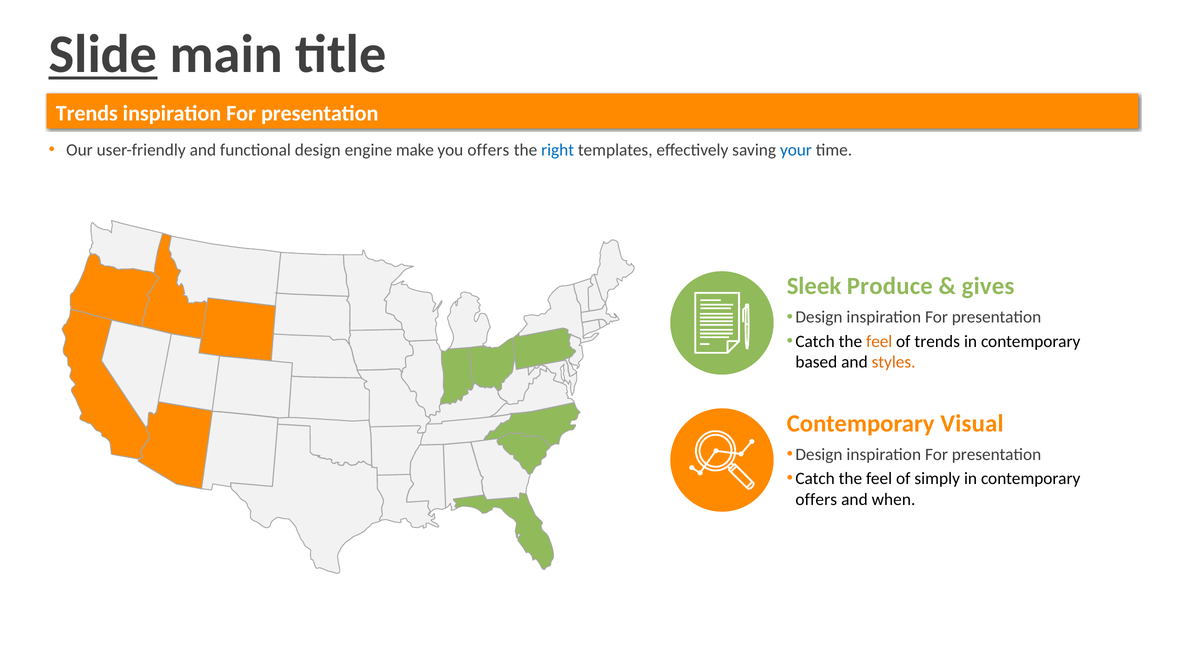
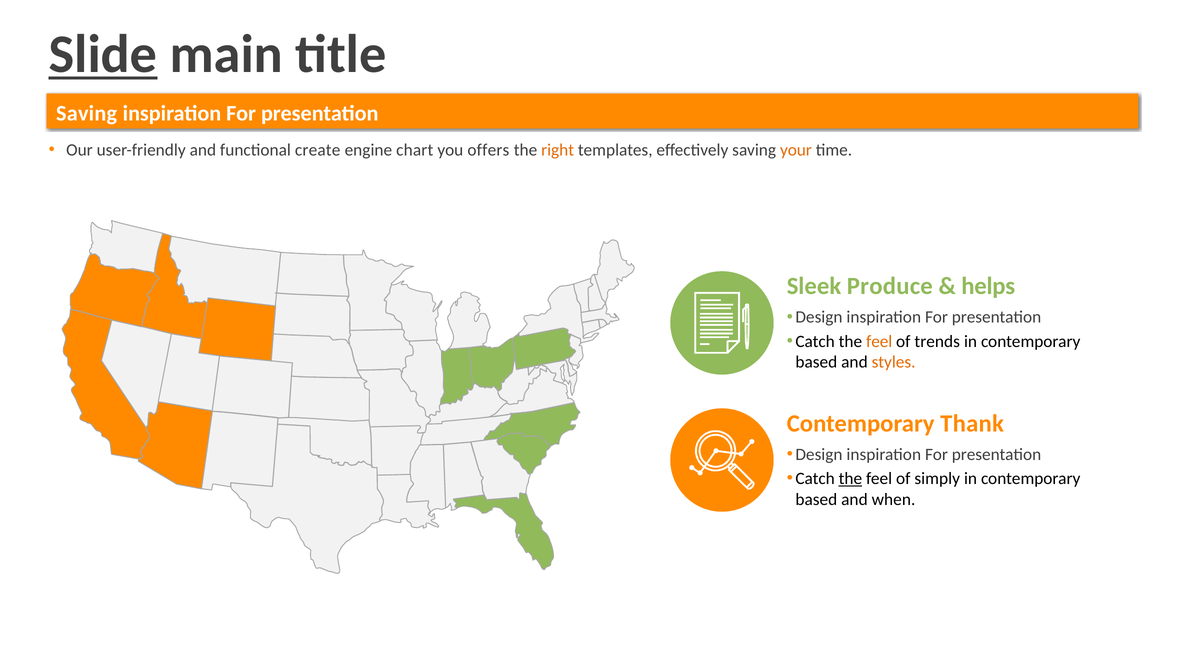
Trends at (87, 113): Trends -> Saving
functional design: design -> create
make: make -> chart
right colour: blue -> orange
your colour: blue -> orange
gives: gives -> helps
Visual: Visual -> Thank
the at (850, 478) underline: none -> present
offers at (816, 499): offers -> based
